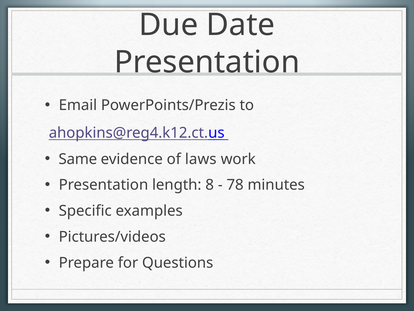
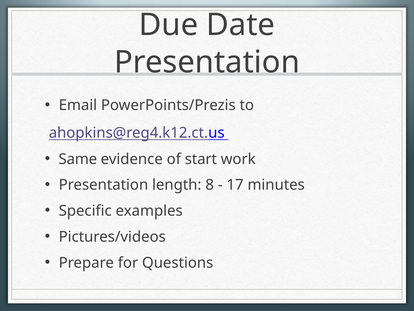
laws: laws -> start
78: 78 -> 17
